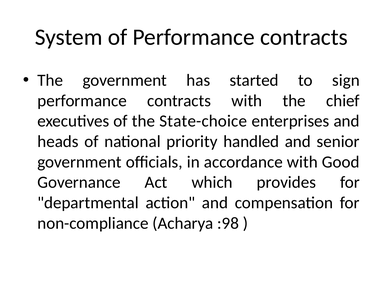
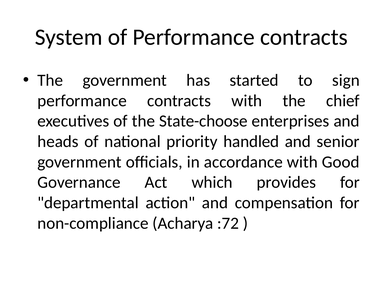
State-choice: State-choice -> State-choose
:98: :98 -> :72
